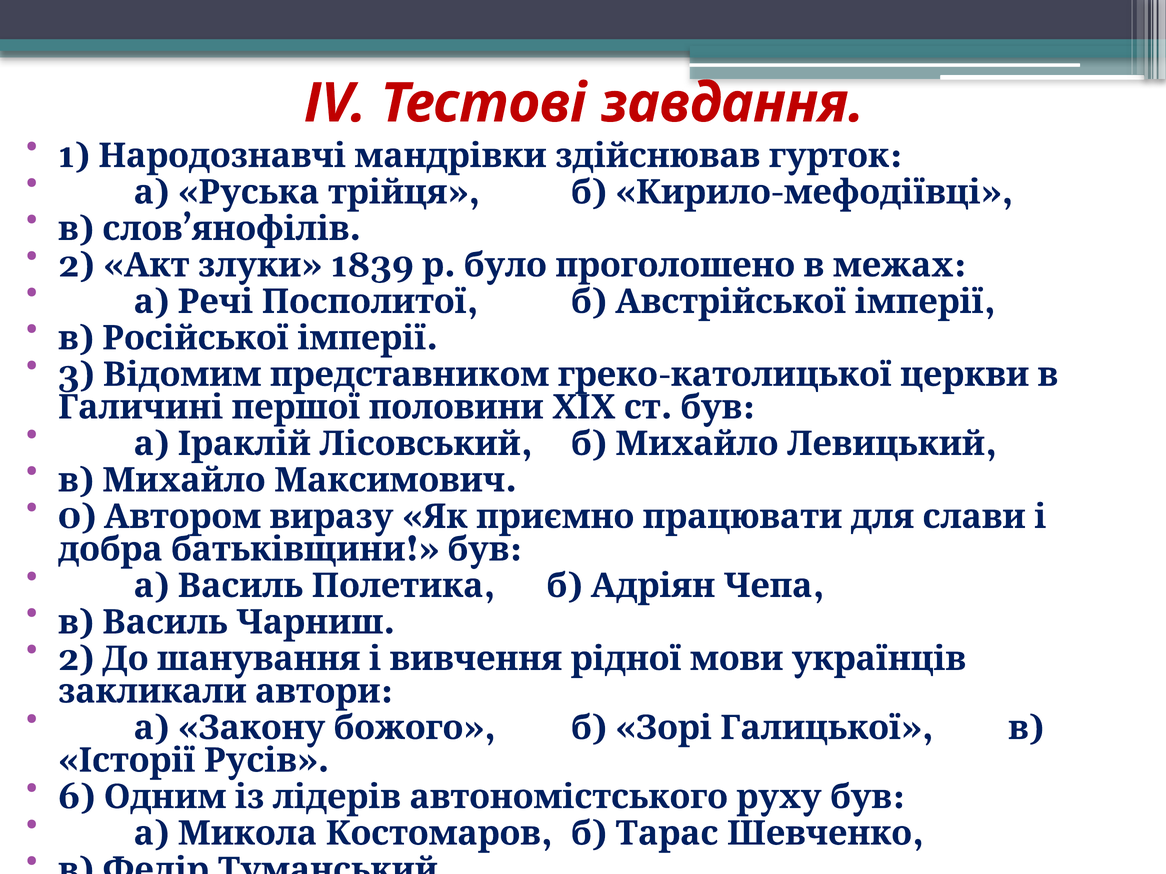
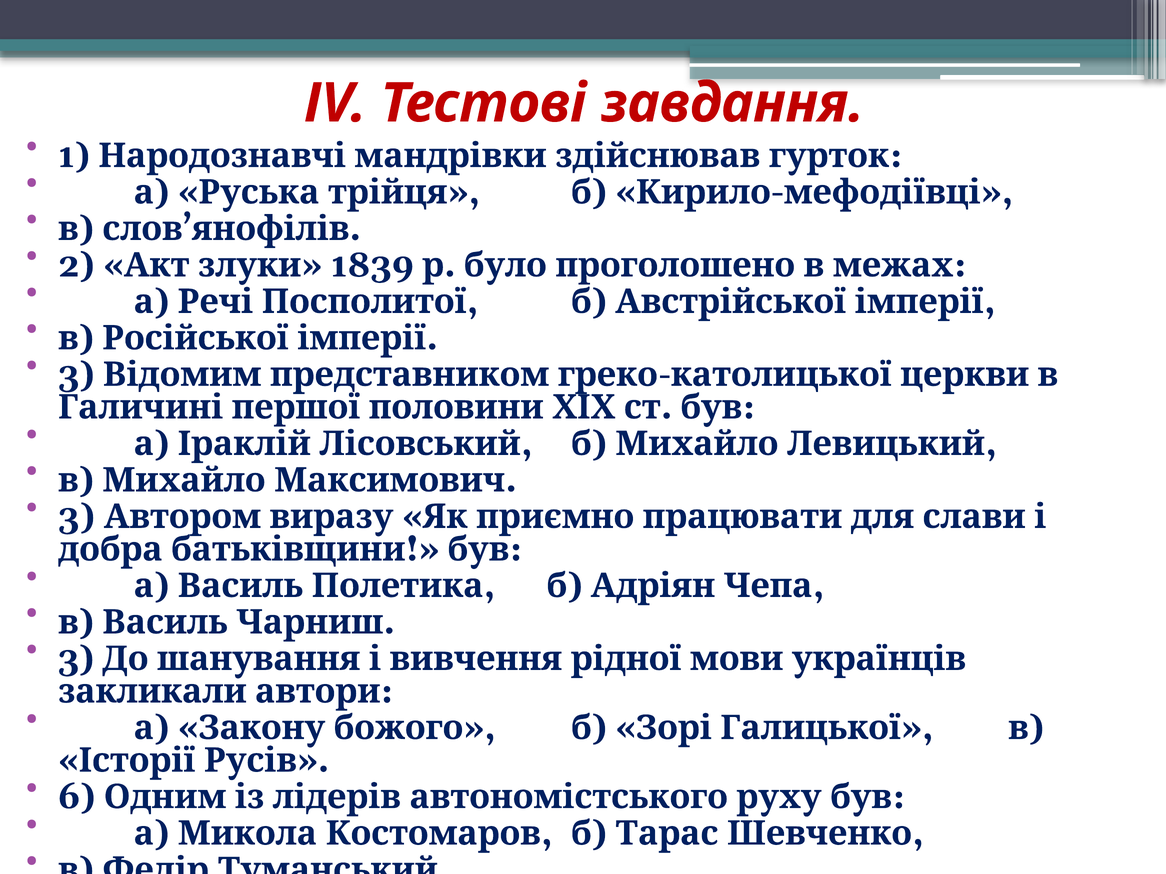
0 at (77, 517): 0 -> 3
2 at (76, 659): 2 -> 3
